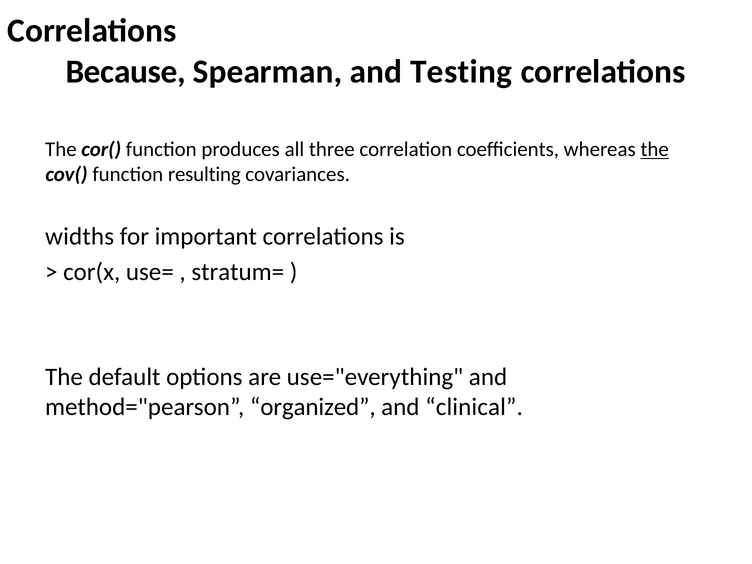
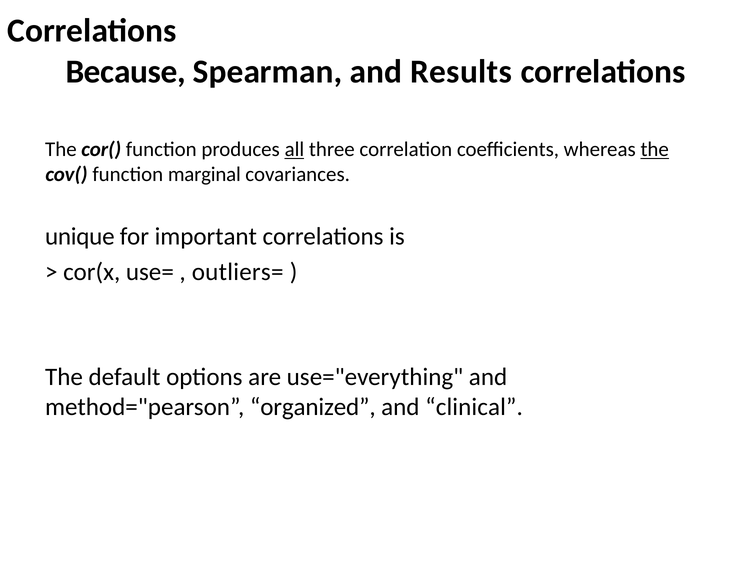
Testing: Testing -> Results
all underline: none -> present
resulting: resulting -> marginal
widths: widths -> unique
stratum=: stratum= -> outliers=
